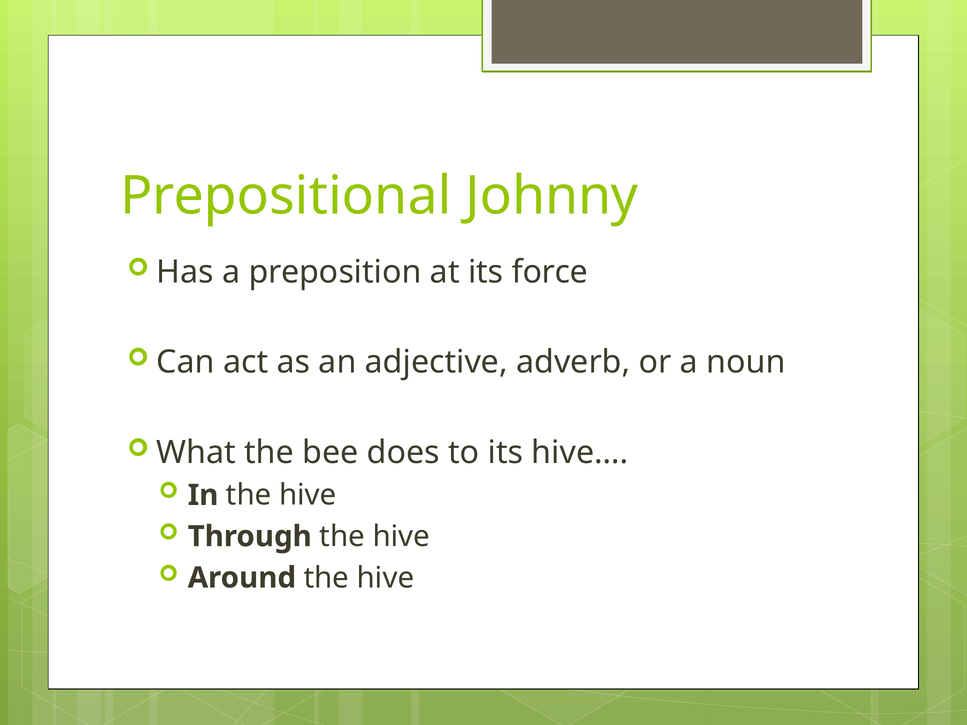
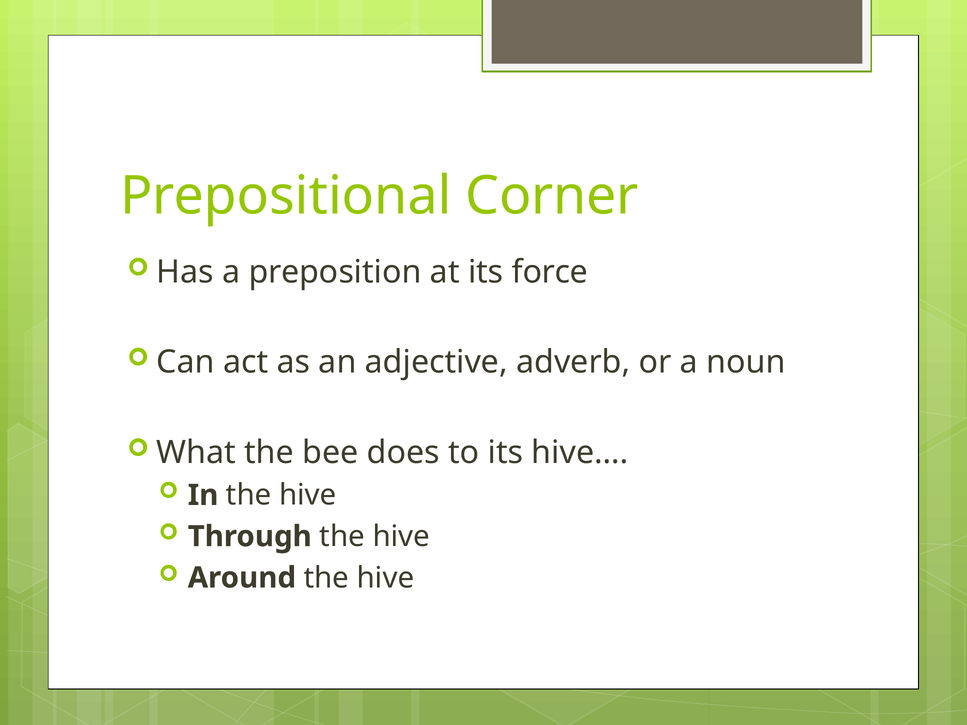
Johnny: Johnny -> Corner
